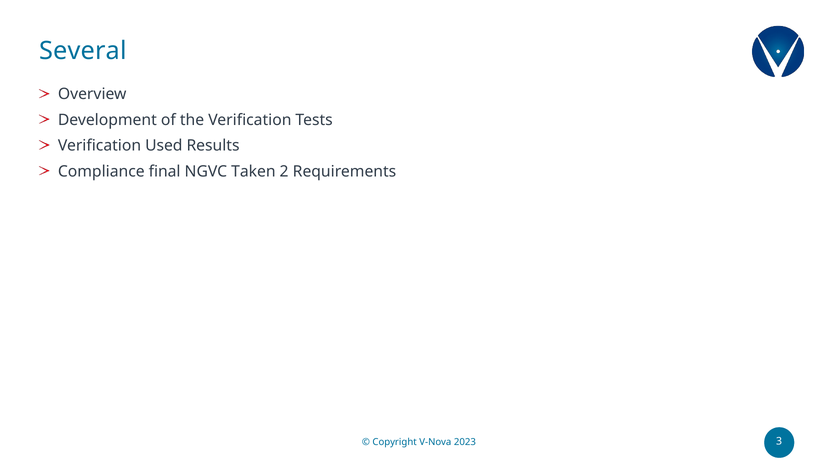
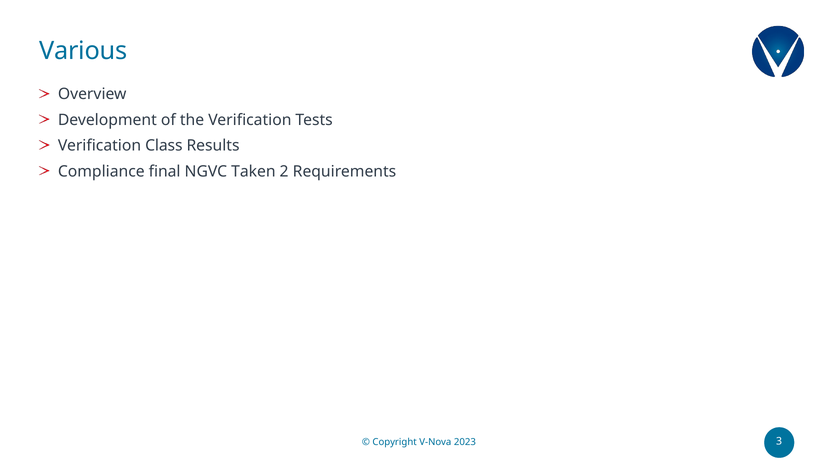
Several: Several -> Various
Used: Used -> Class
